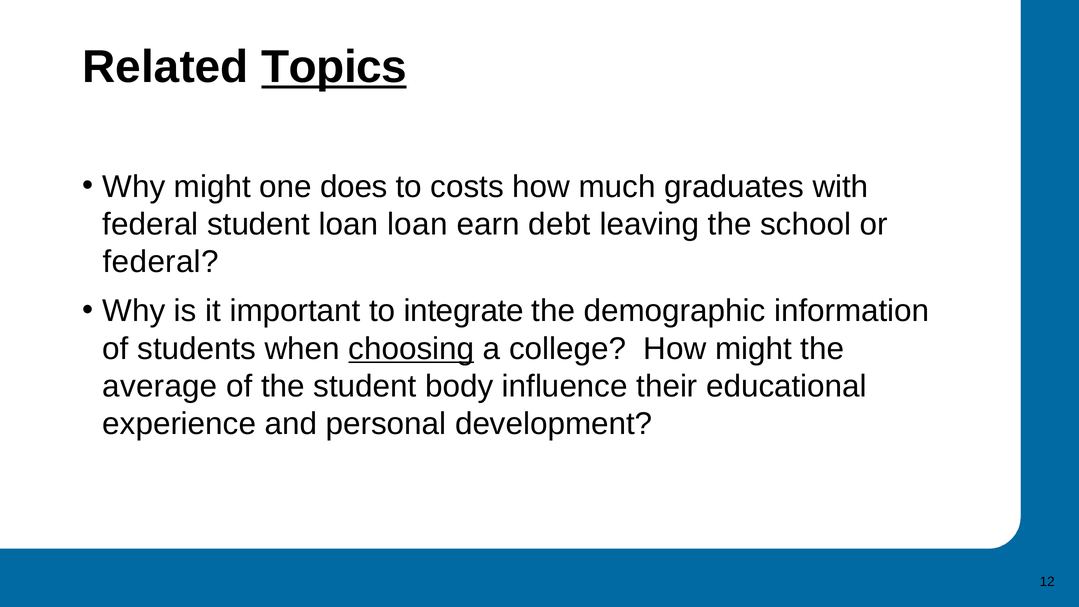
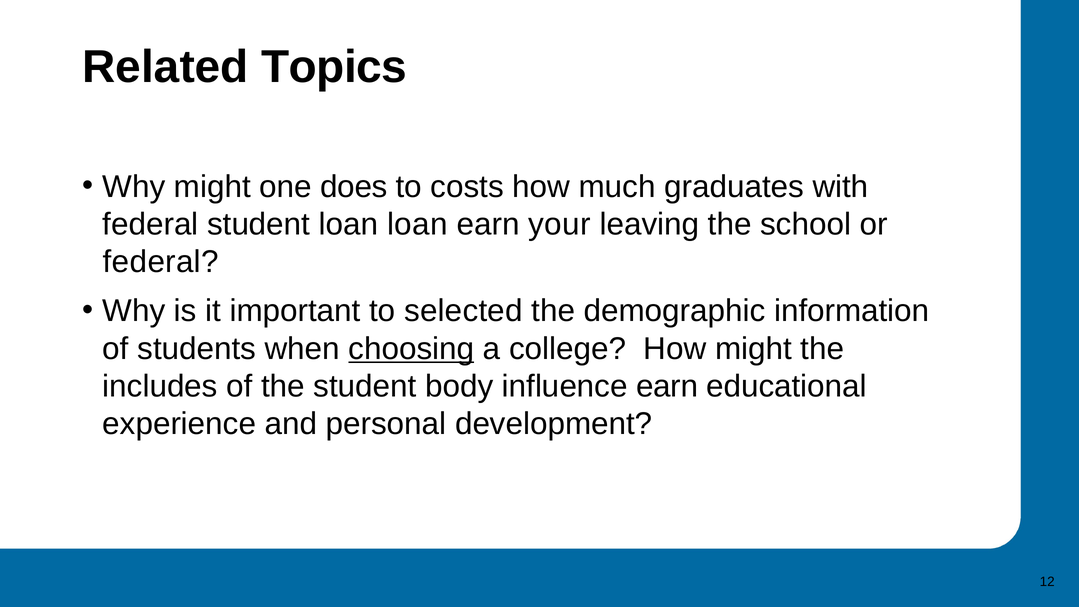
Topics underline: present -> none
debt: debt -> your
integrate: integrate -> selected
average: average -> includes
influence their: their -> earn
